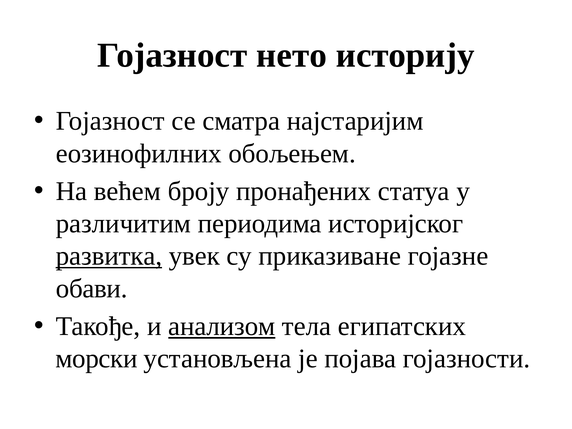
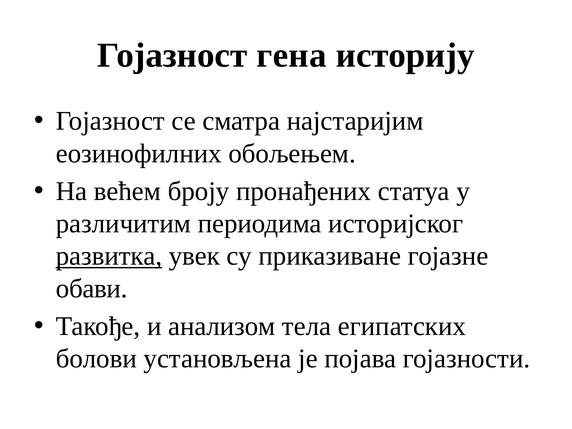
нето: нето -> гена
анализом underline: present -> none
морски: морски -> болови
